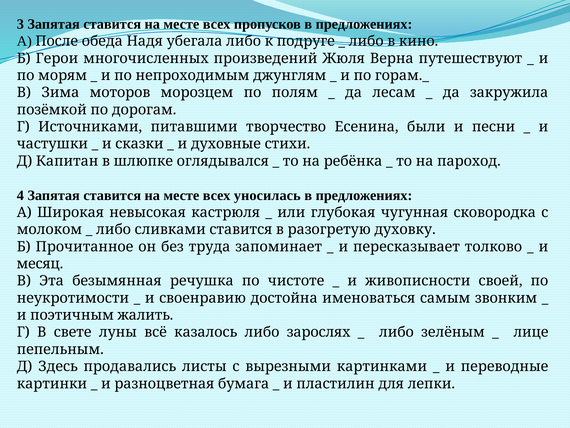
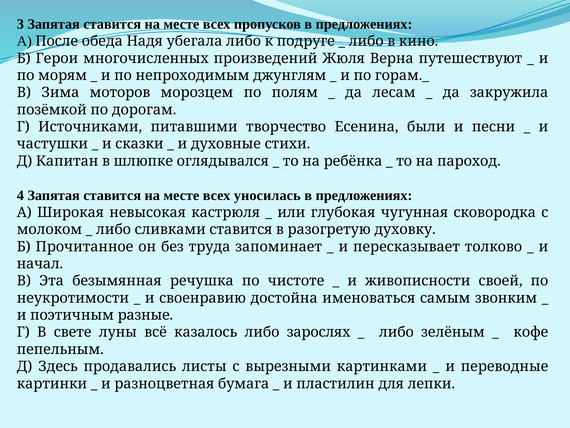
месяц: месяц -> начал
жалить: жалить -> разные
лице: лице -> кофе
